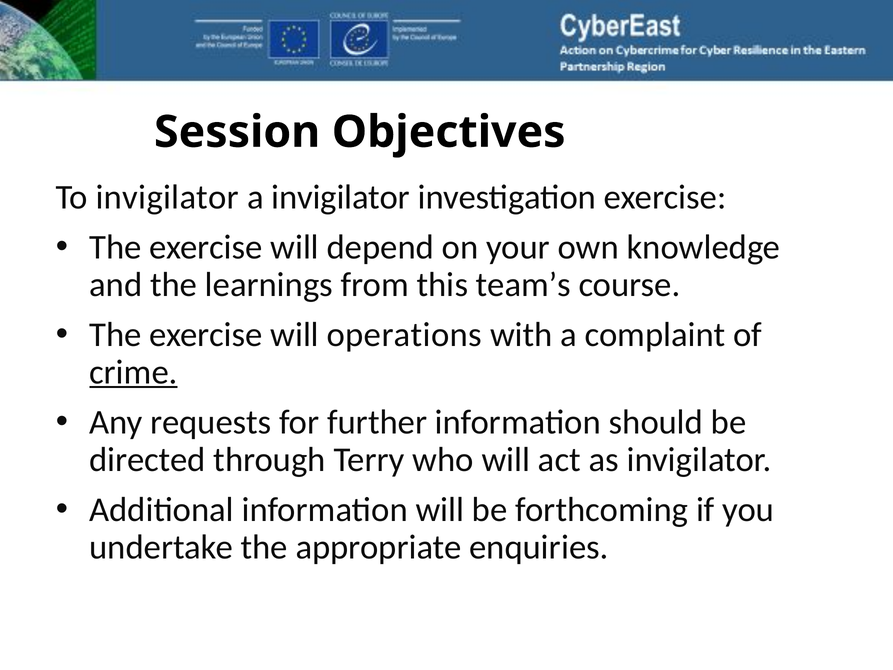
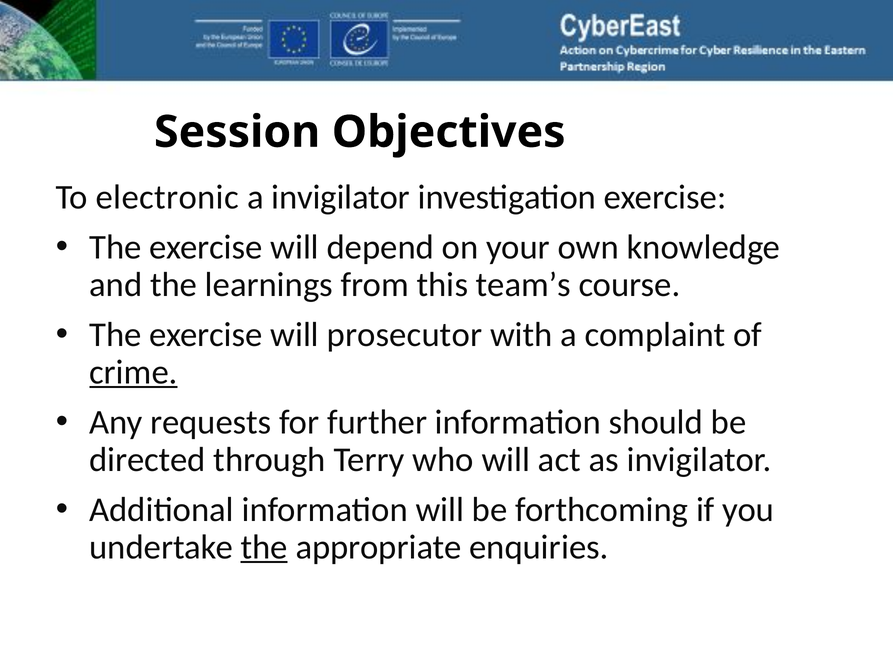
To invigilator: invigilator -> electronic
operations: operations -> prosecutor
the at (264, 547) underline: none -> present
